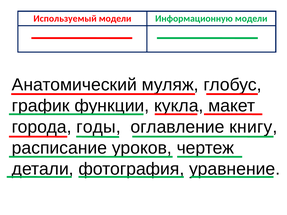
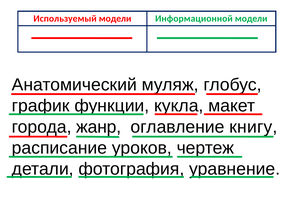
Информационную: Информационную -> Информационной
годы: годы -> жанр
